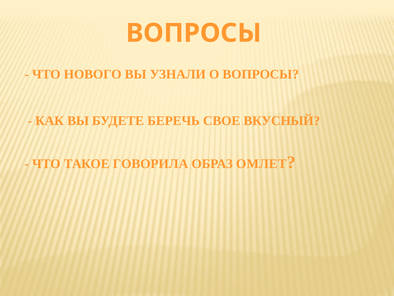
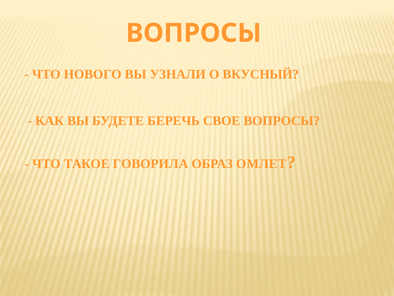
О ВОПРОСЫ: ВОПРОСЫ -> ВКУСНЫЙ
СВОЕ ВКУСНЫЙ: ВКУСНЫЙ -> ВОПРОСЫ
